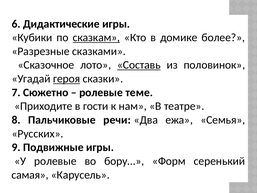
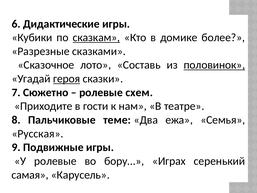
Составь underline: present -> none
половинок underline: none -> present
теме: теме -> схем
речи: речи -> теме
Русских: Русских -> Русская
Форм: Форм -> Играх
